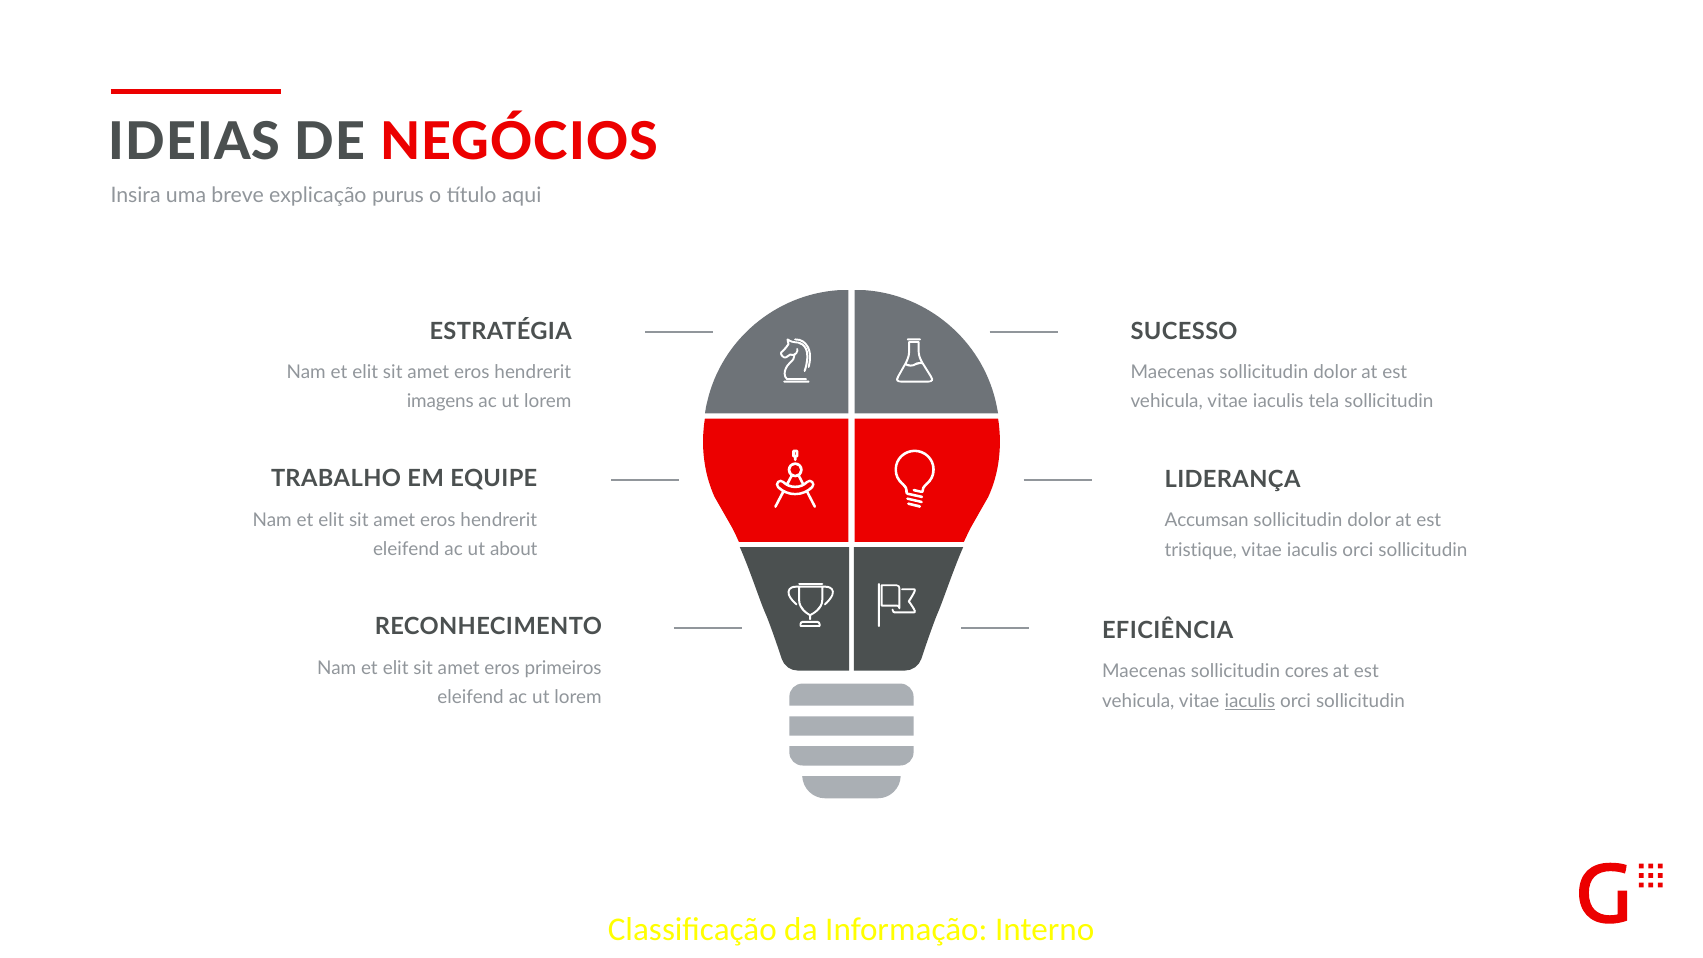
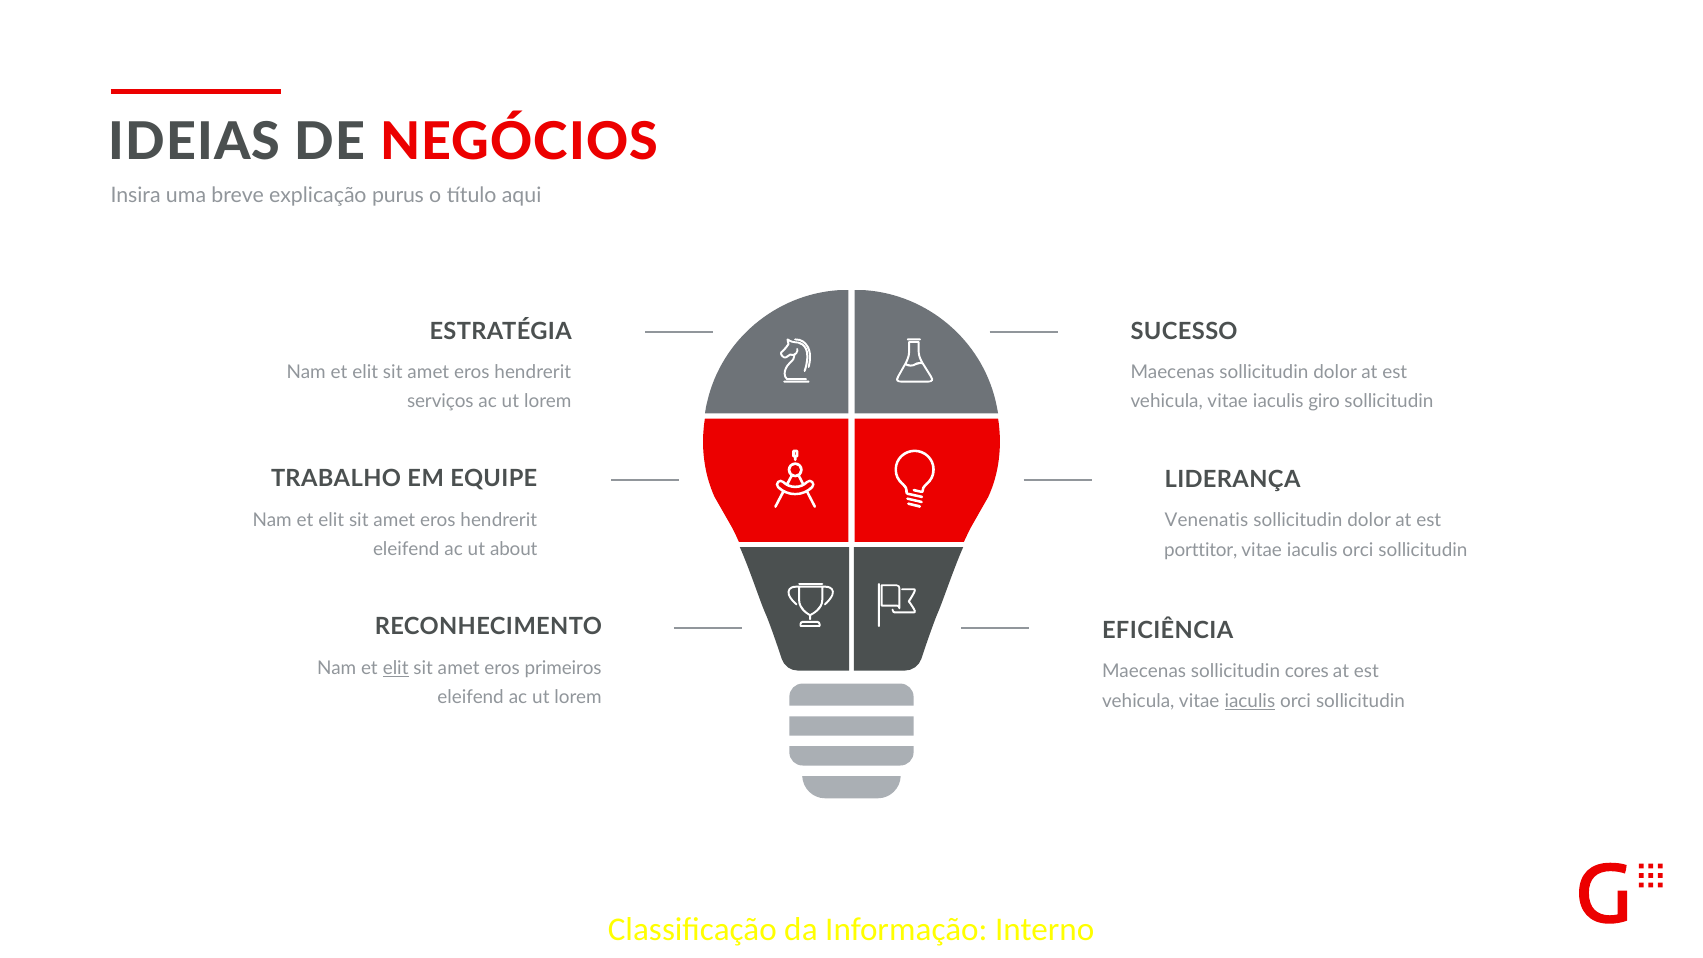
imagens: imagens -> serviços
tela: tela -> giro
Accumsan: Accumsan -> Venenatis
tristique: tristique -> porttitor
elit at (396, 668) underline: none -> present
